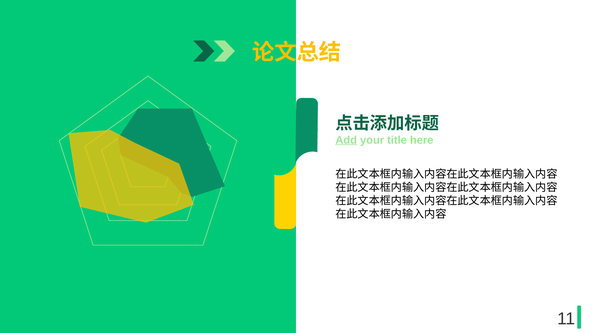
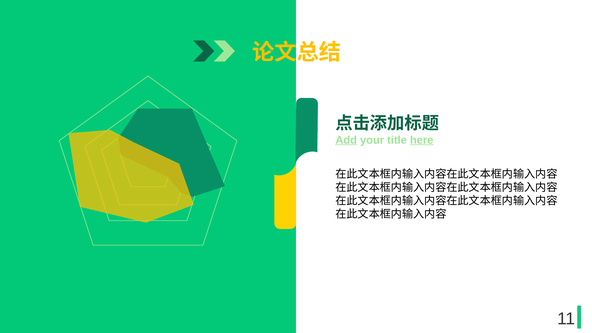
here underline: none -> present
